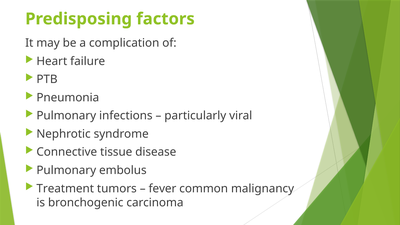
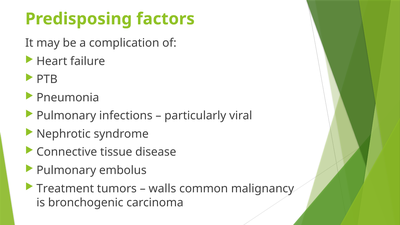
fever: fever -> walls
